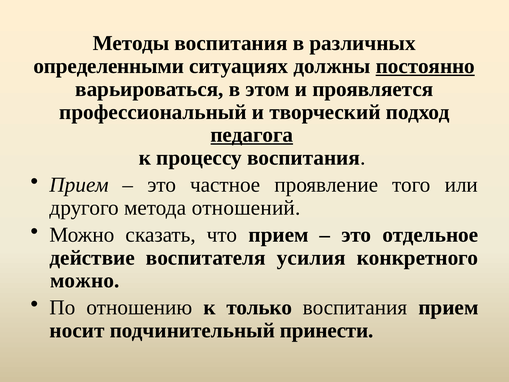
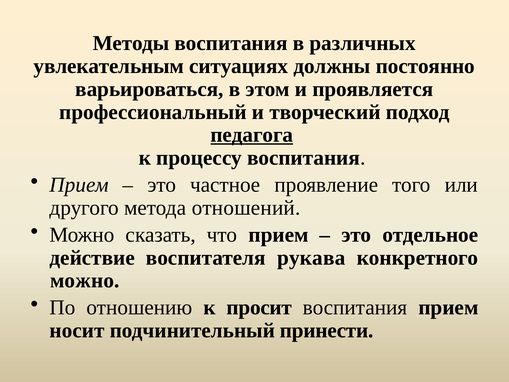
определенными: определенными -> увлекательным
постоянно underline: present -> none
усилия: усилия -> рукава
только: только -> просит
